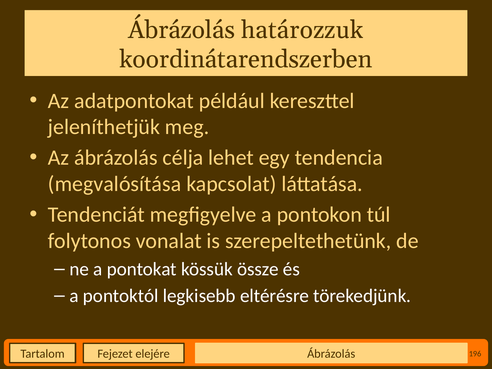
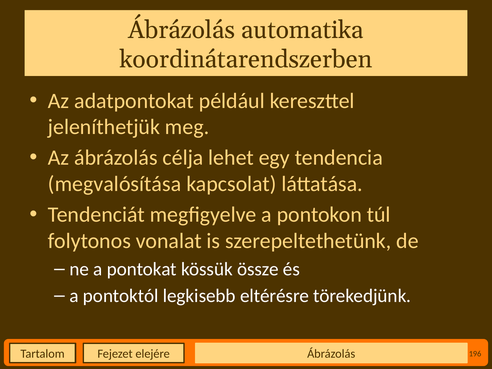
határozzuk: határozzuk -> automatika
